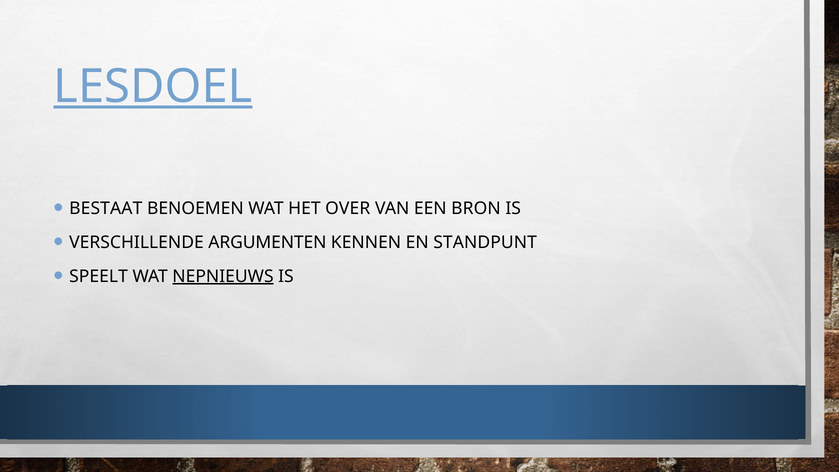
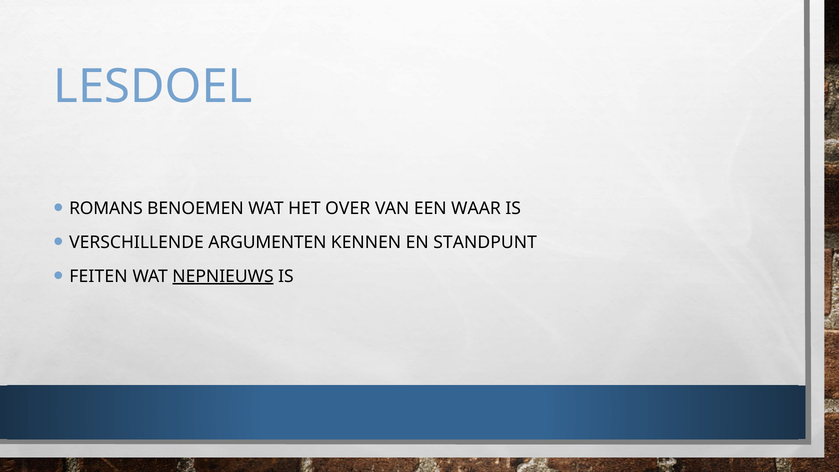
LESDOEL underline: present -> none
BESTAAT: BESTAAT -> ROMANS
BRON: BRON -> WAAR
SPEELT: SPEELT -> FEITEN
